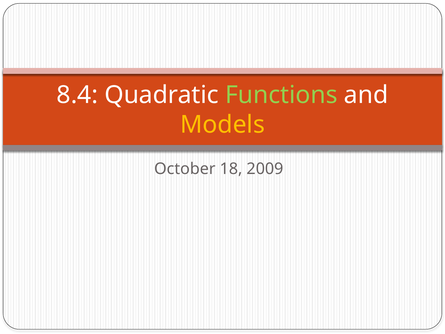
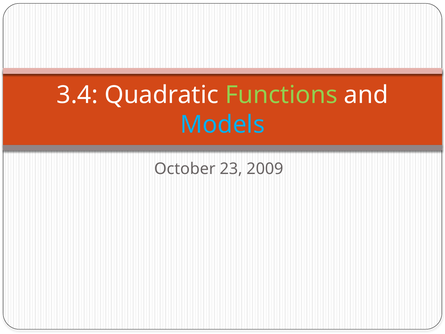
8.4: 8.4 -> 3.4
Models colour: yellow -> light blue
18: 18 -> 23
